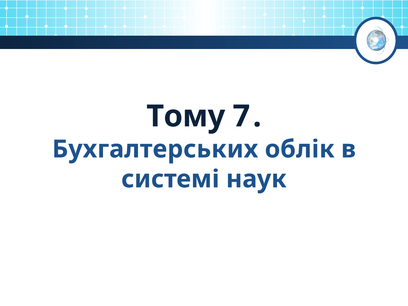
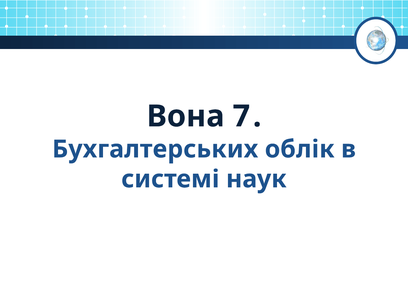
Тому: Тому -> Вона
